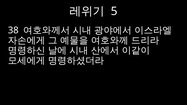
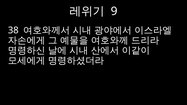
5: 5 -> 9
